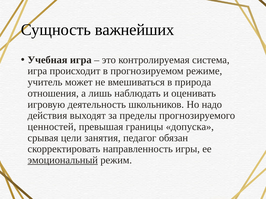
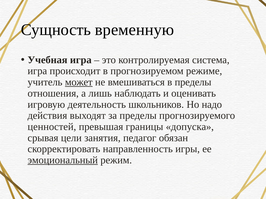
важнейших: важнейших -> временную
может underline: none -> present
в природа: природа -> пределы
